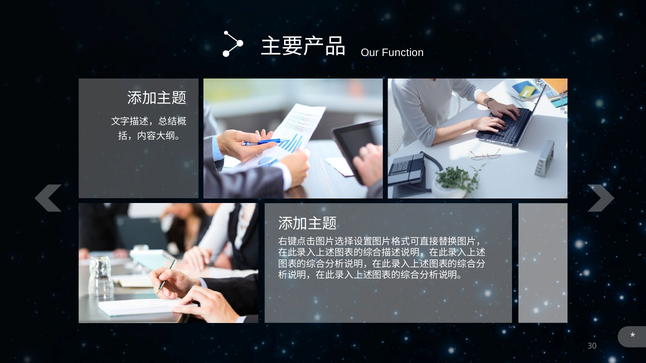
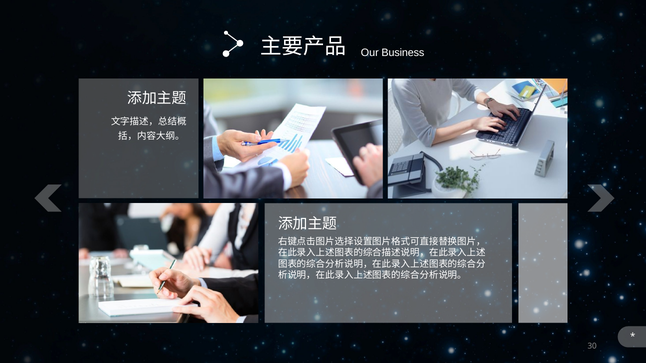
Function: Function -> Business
